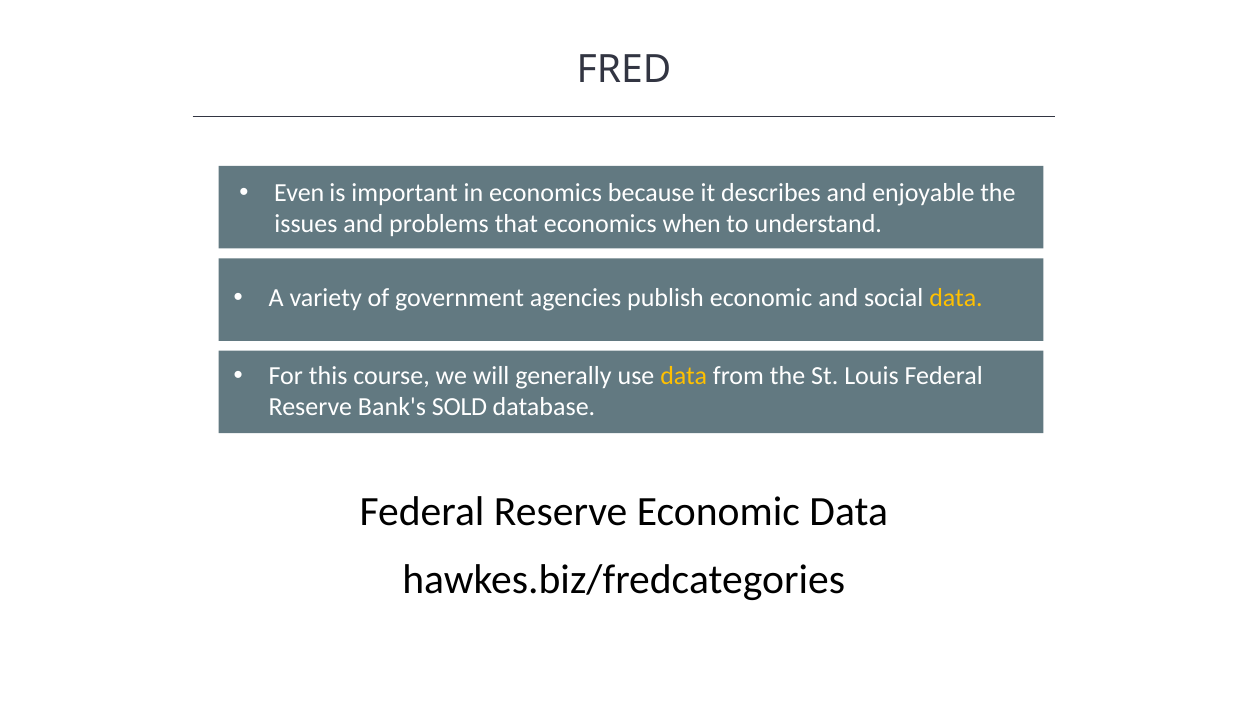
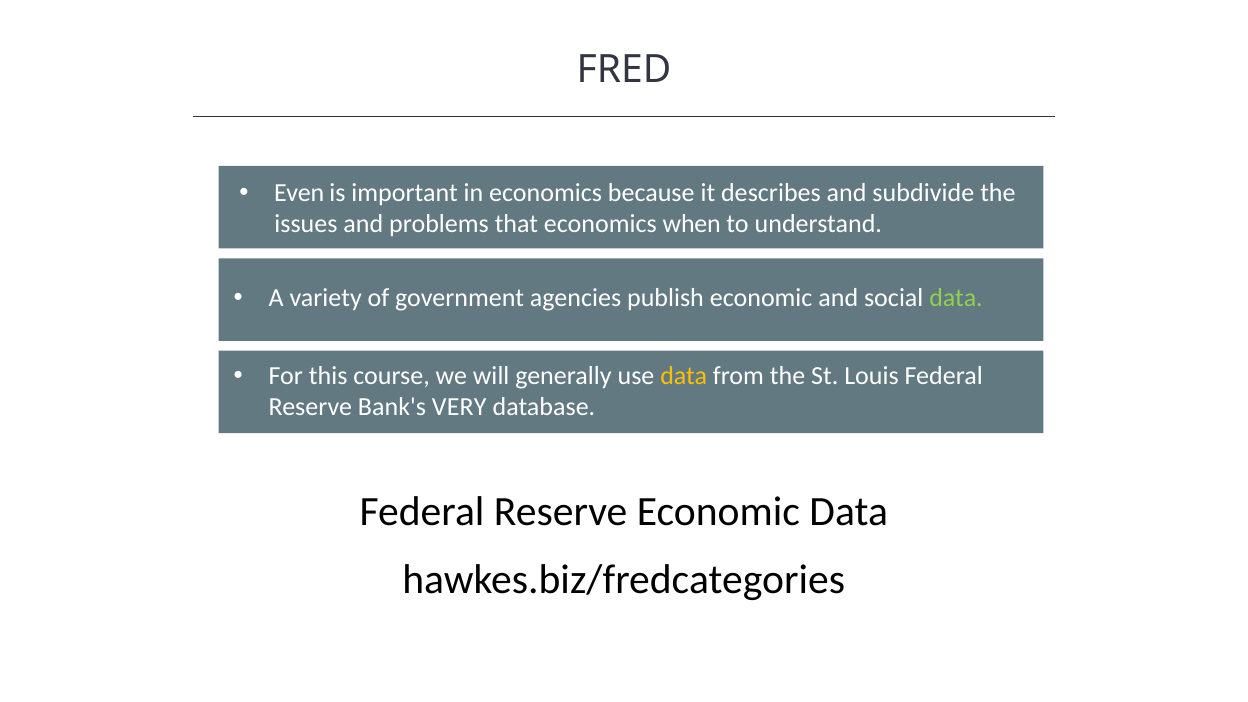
enjoyable: enjoyable -> subdivide
data at (956, 298) colour: yellow -> light green
SOLD: SOLD -> VERY
